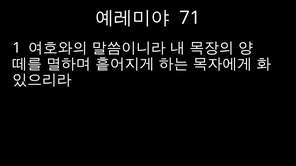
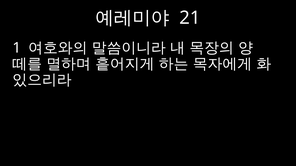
71: 71 -> 21
